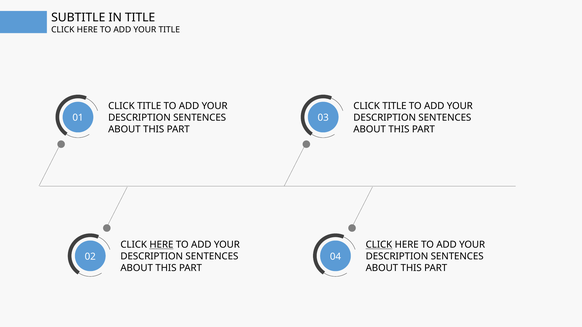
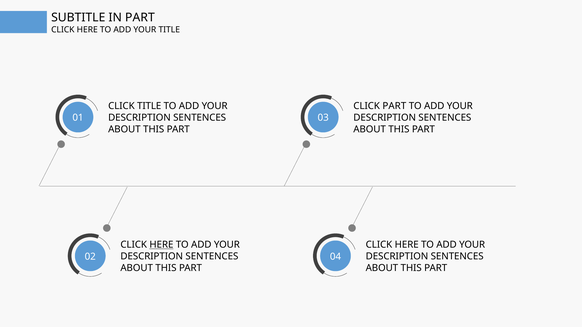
IN TITLE: TITLE -> PART
TITLE at (394, 106): TITLE -> PART
CLICK at (379, 245) underline: present -> none
